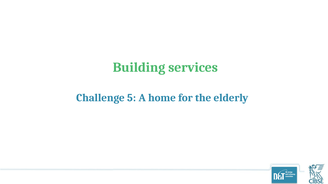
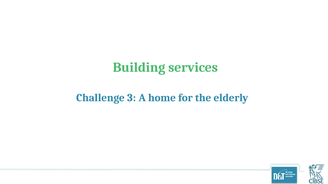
5: 5 -> 3
